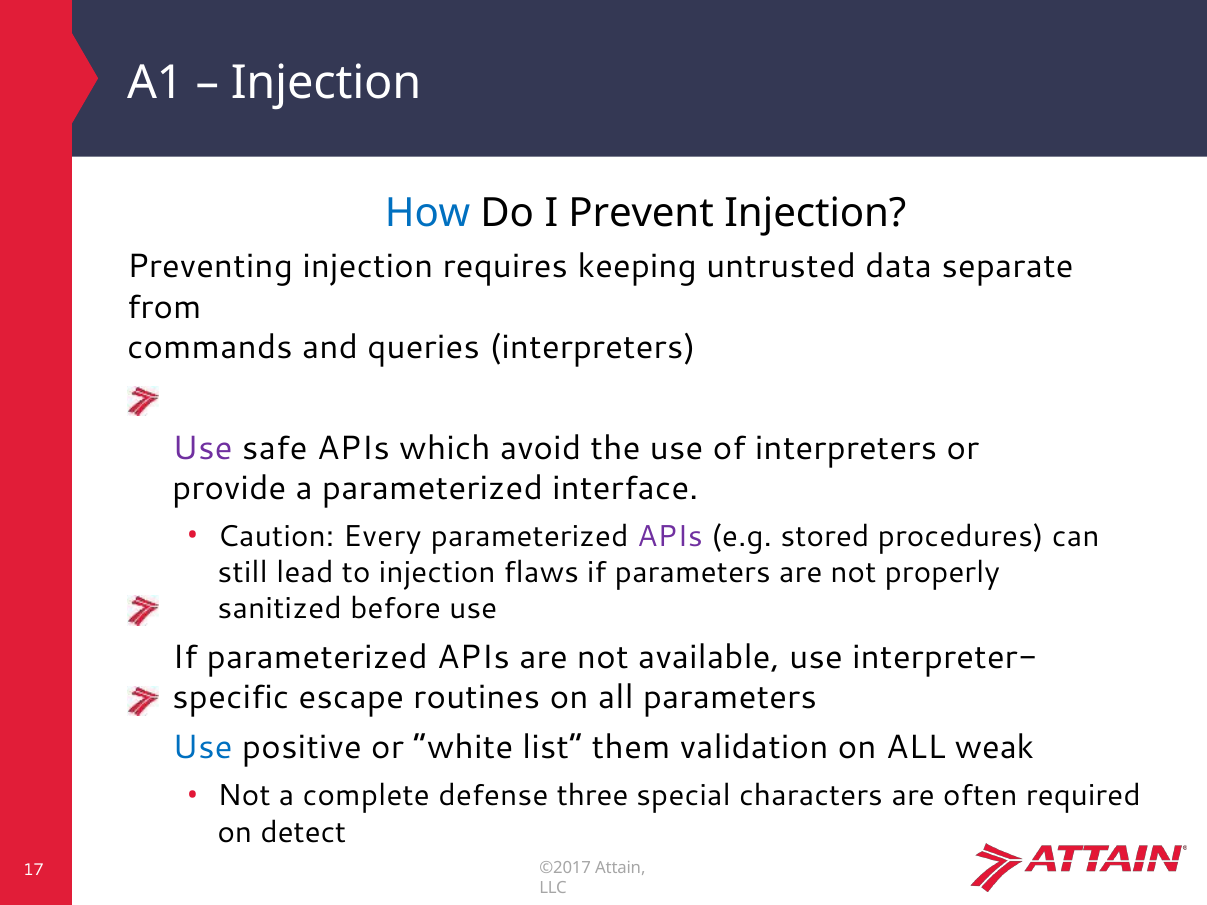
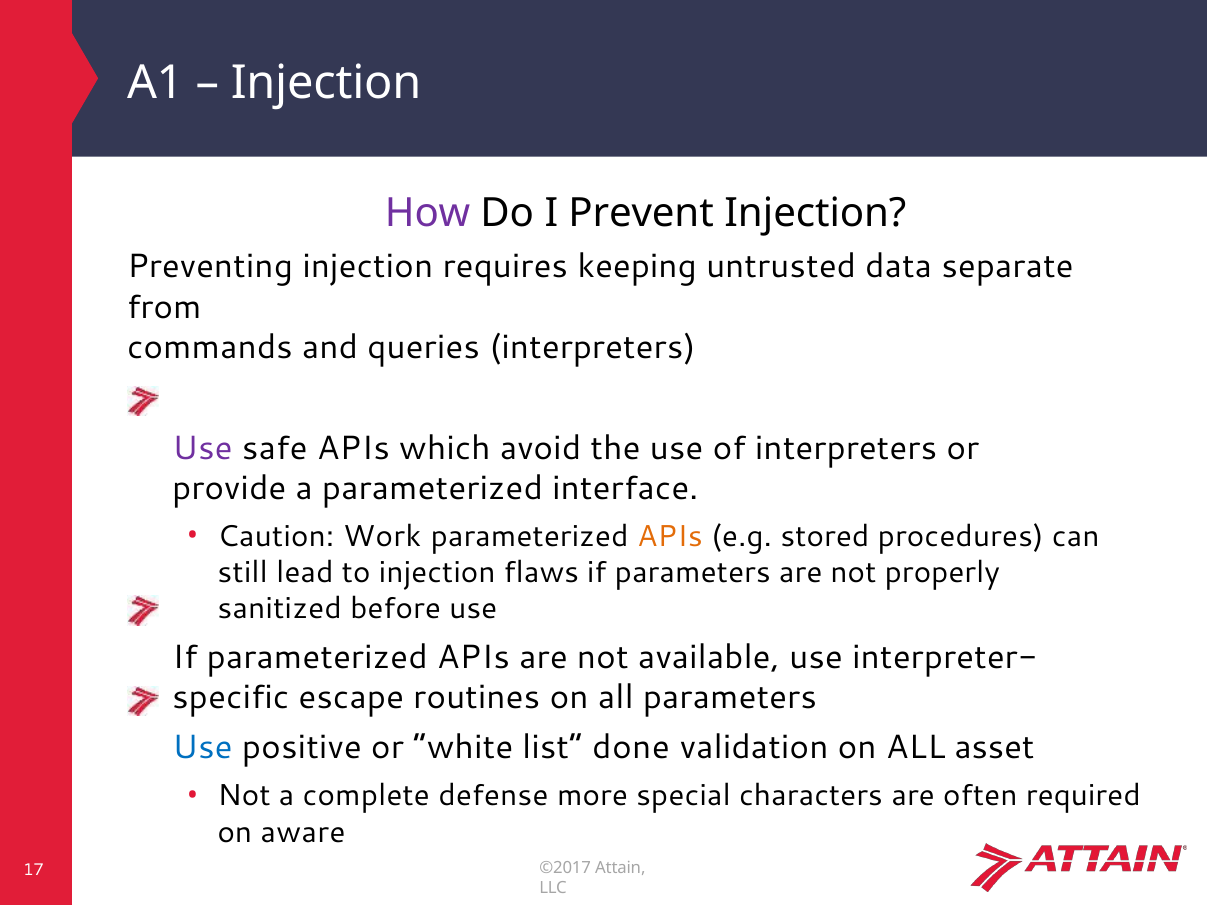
How colour: blue -> purple
Every: Every -> Work
APIs at (670, 537) colour: purple -> orange
them: them -> done
weak: weak -> asset
three: three -> more
detect: detect -> aware
